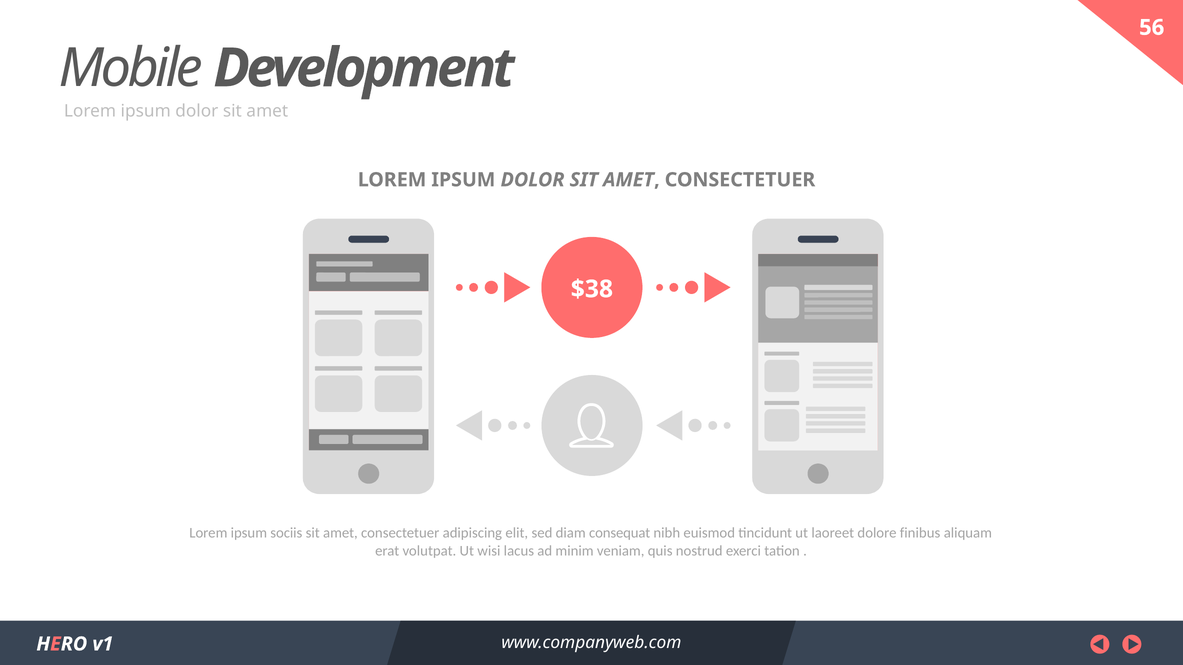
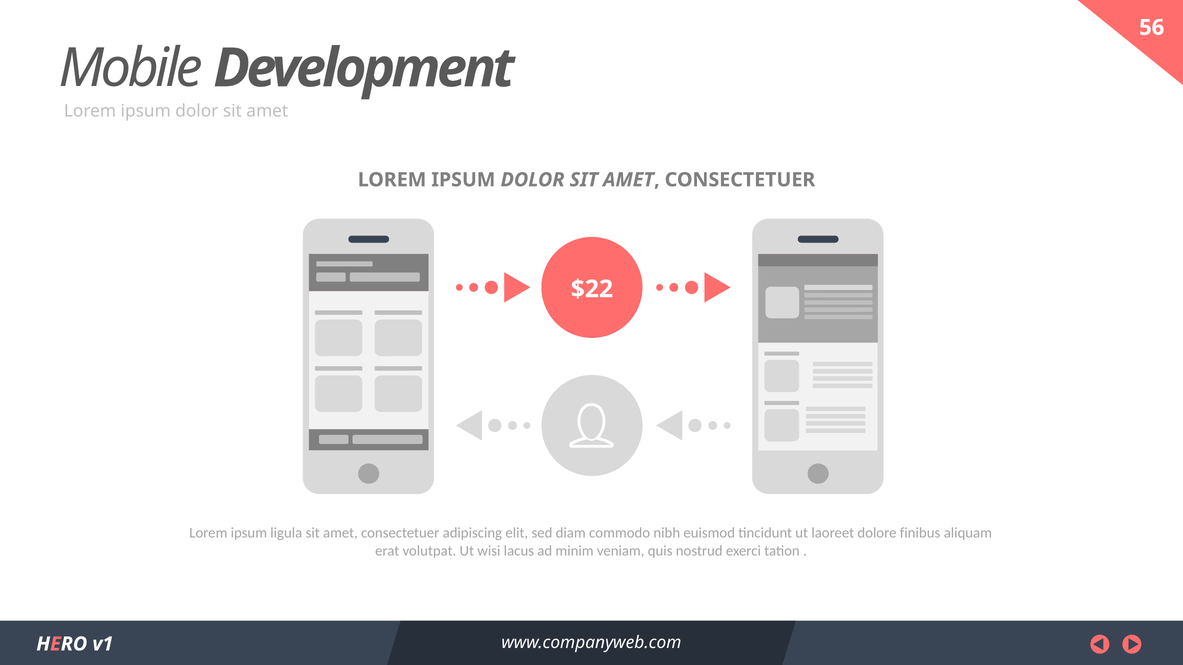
$38: $38 -> $22
sociis: sociis -> ligula
consequat: consequat -> commodo
